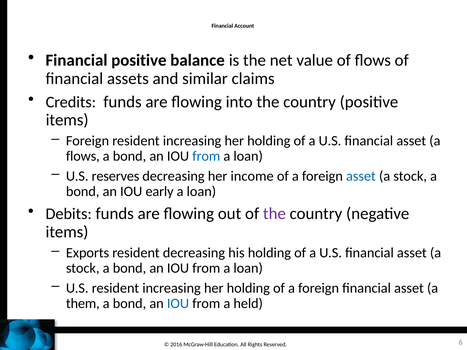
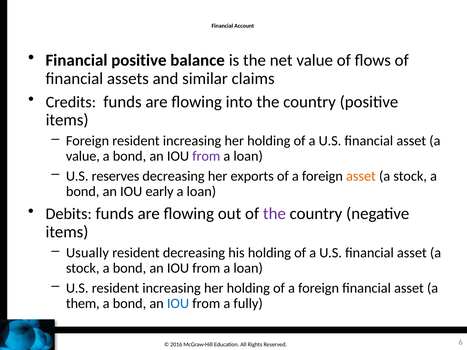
flows at (83, 156): flows -> value
from at (206, 156) colour: blue -> purple
income: income -> exports
asset at (361, 176) colour: blue -> orange
Exports: Exports -> Usually
held: held -> fully
